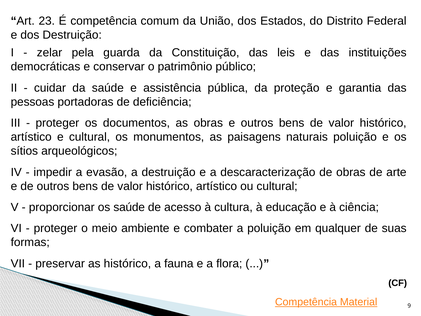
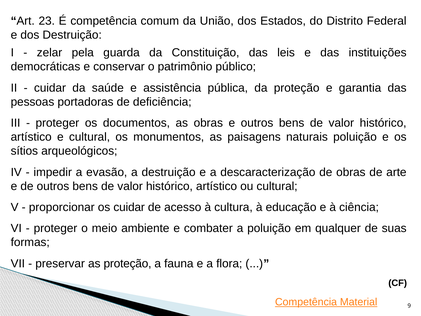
os saúde: saúde -> cuidar
as histórico: histórico -> proteção
